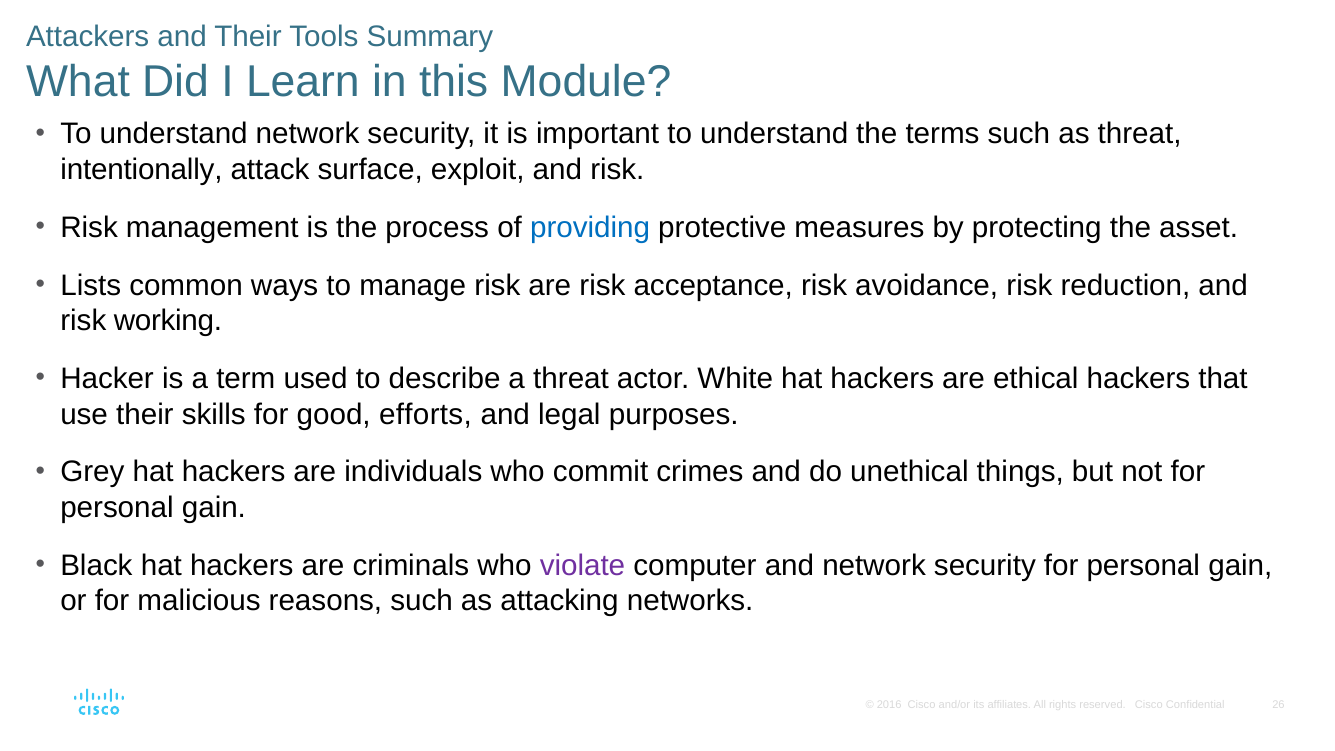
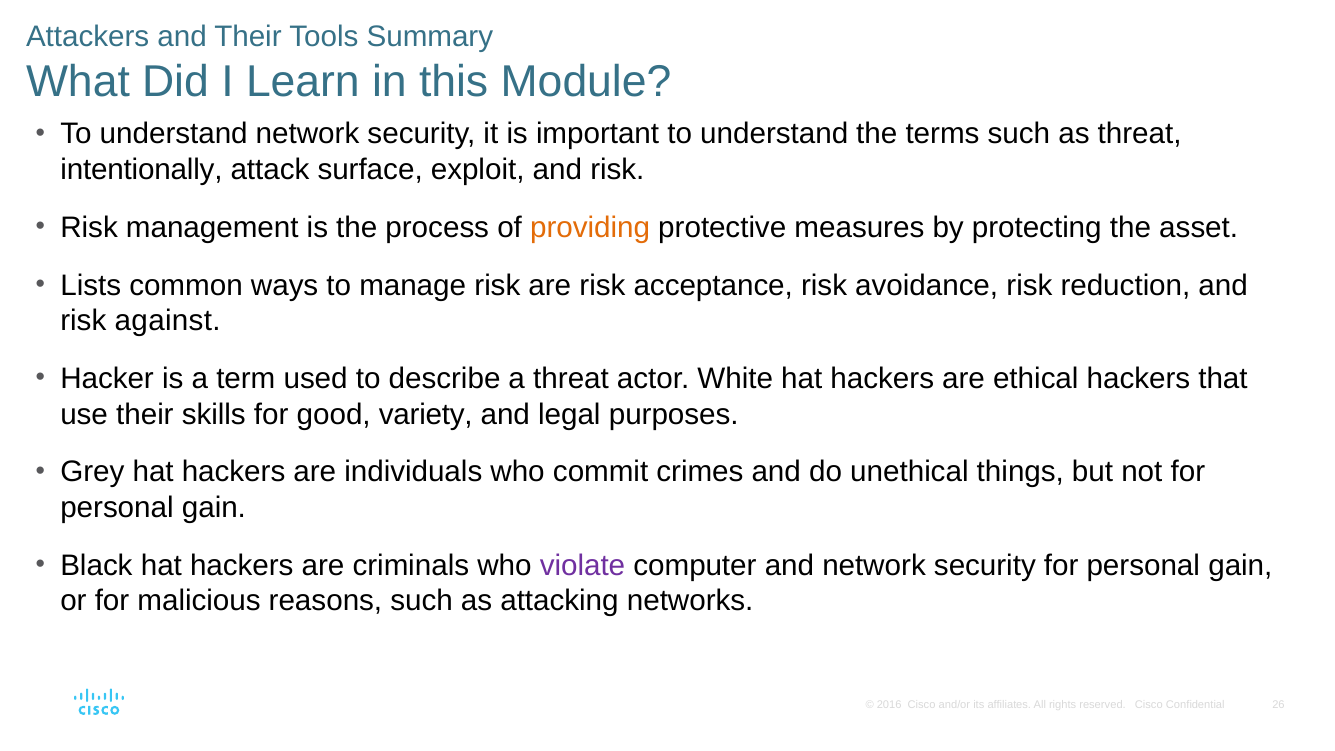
providing colour: blue -> orange
working: working -> against
efforts: efforts -> variety
